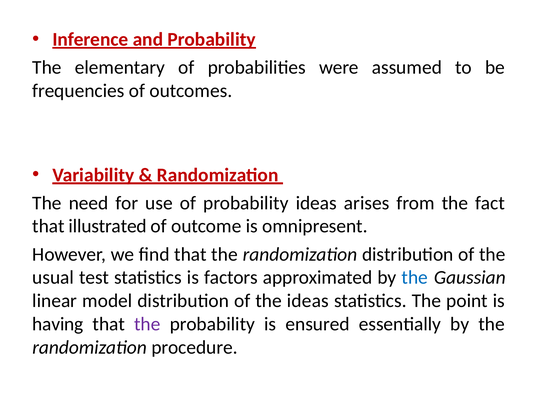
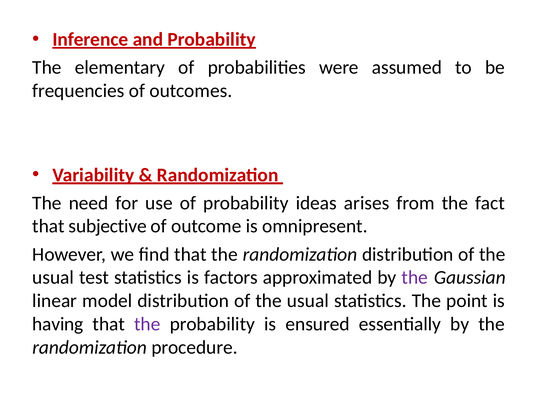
illustrated: illustrated -> subjective
the at (415, 278) colour: blue -> purple
ideas at (308, 301): ideas -> usual
